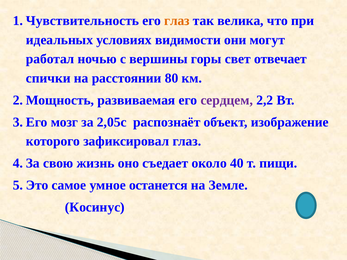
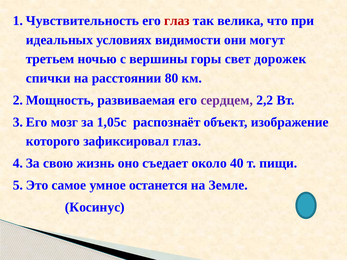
глаз at (177, 21) colour: orange -> red
работал: работал -> третьем
отвечает: отвечает -> дорожек
2,05с: 2,05с -> 1,05с
